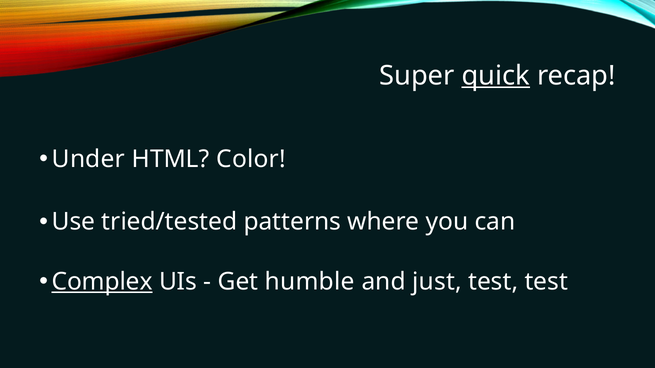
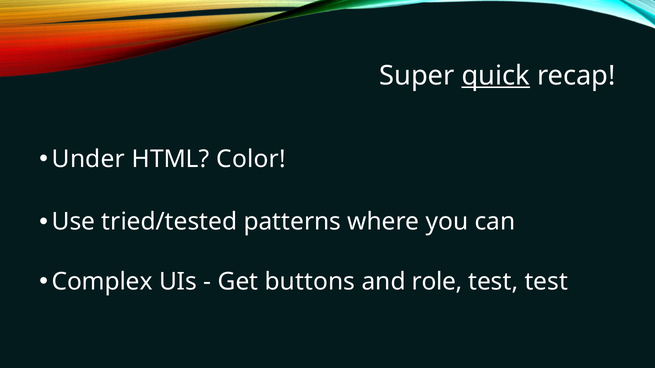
Complex underline: present -> none
humble: humble -> buttons
just: just -> role
